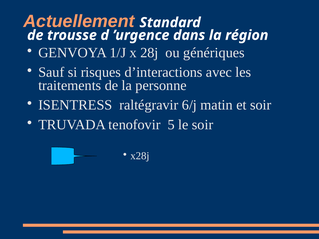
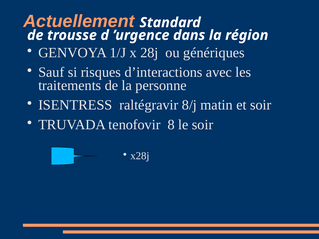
6/j: 6/j -> 8/j
5: 5 -> 8
